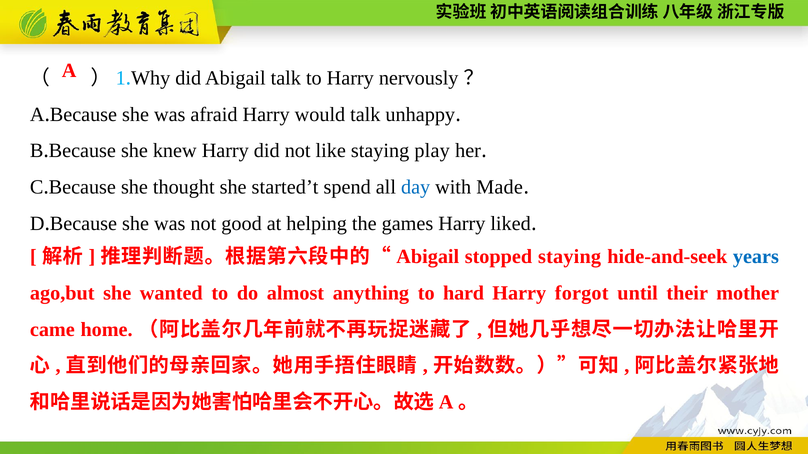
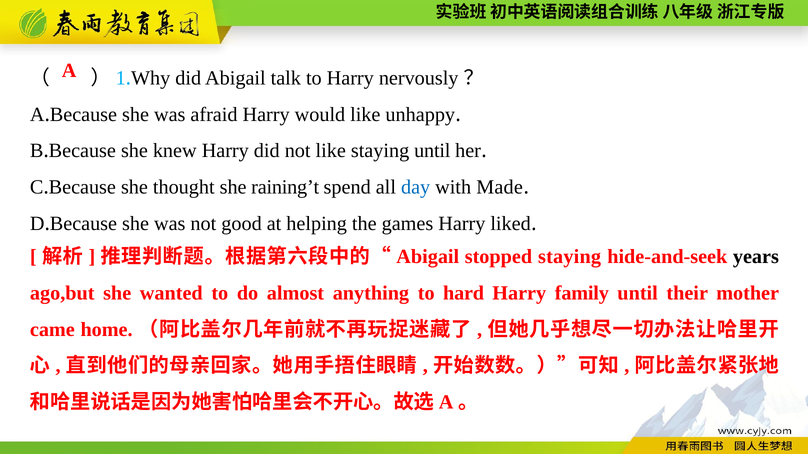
would talk: talk -> like
staying play: play -> until
started’t: started’t -> raining’t
years colour: blue -> black
forgot: forgot -> family
